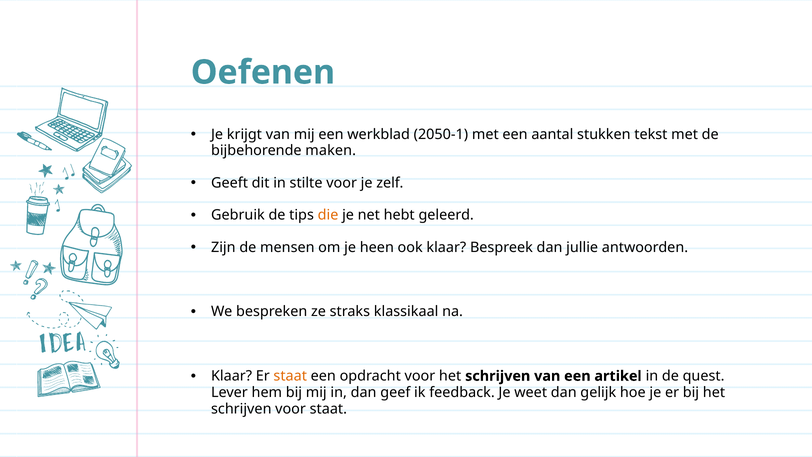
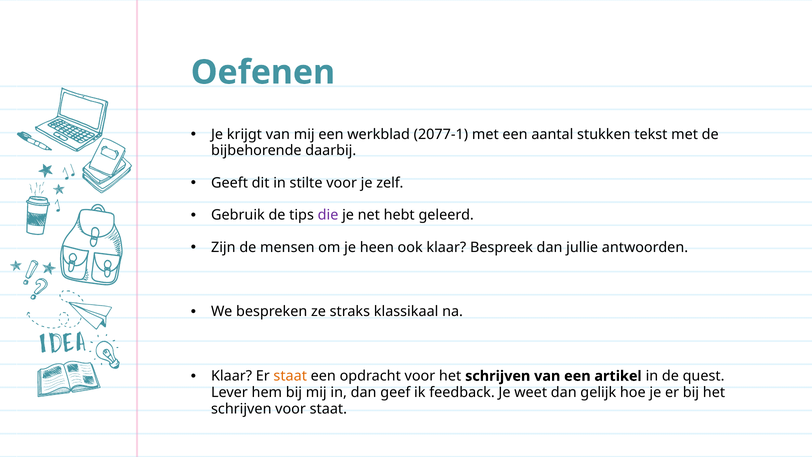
2050-1: 2050-1 -> 2077-1
maken: maken -> daarbij
die colour: orange -> purple
